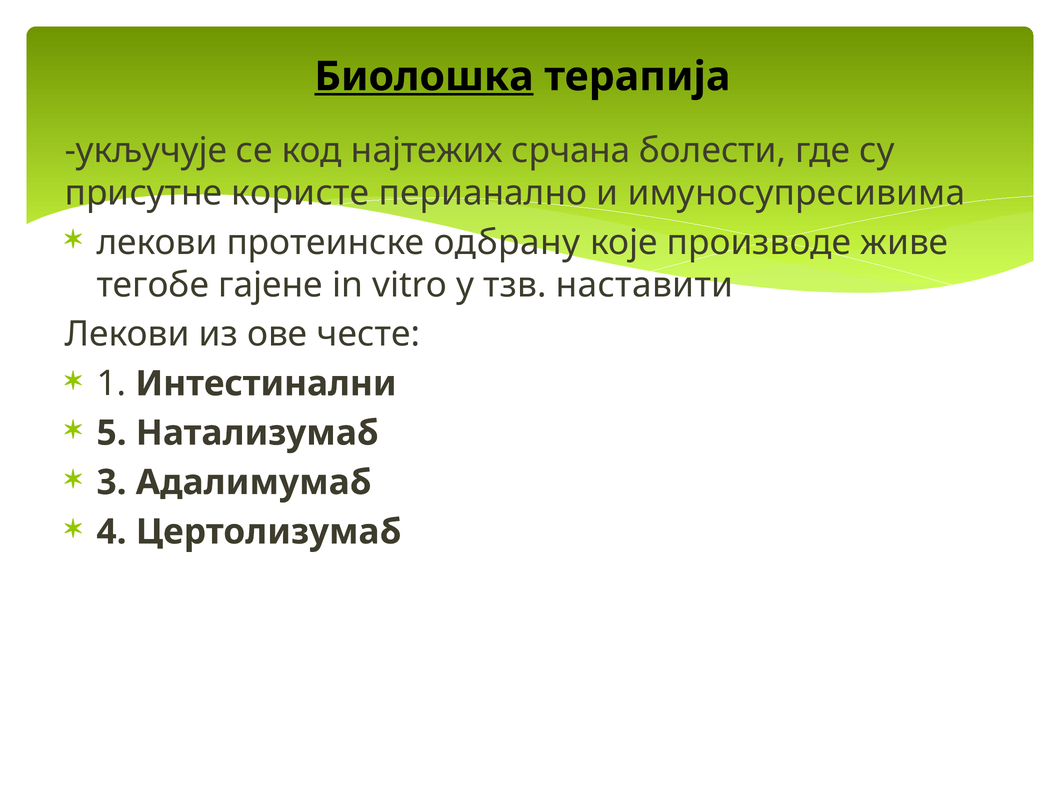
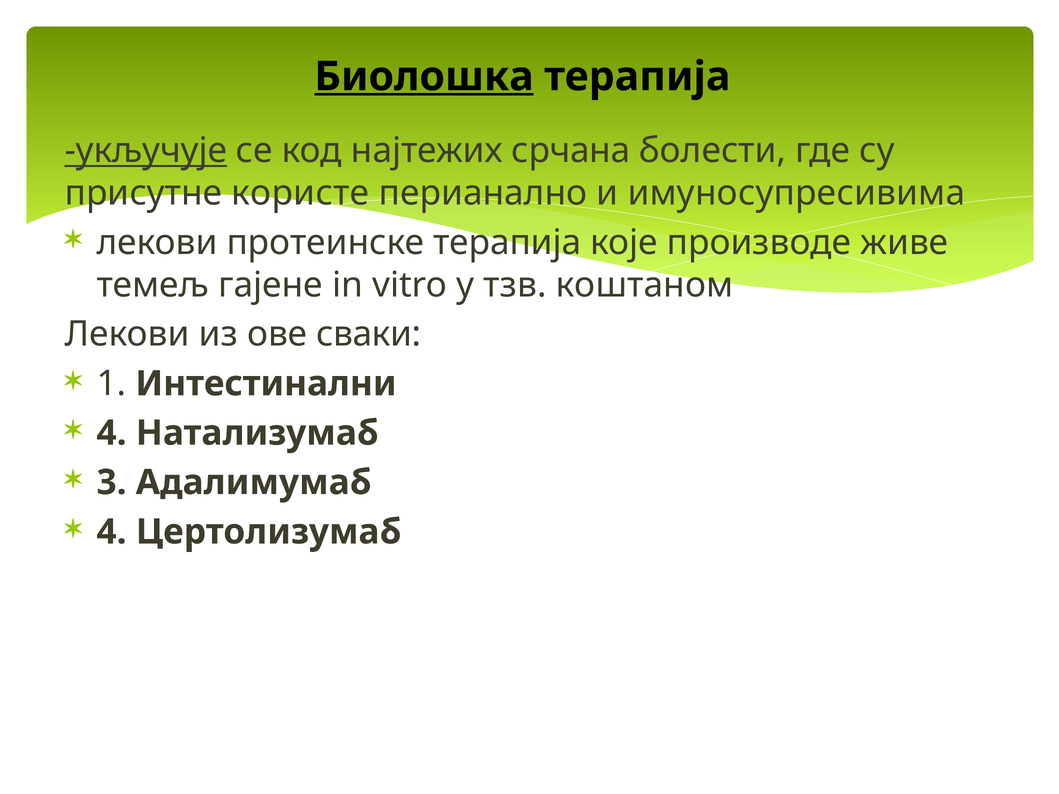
укључује underline: none -> present
протеинске одбрану: одбрану -> терапија
тегобе: тегобе -> темељ
наставити: наставити -> коштаном
честе: честе -> сваки
5 at (112, 433): 5 -> 4
